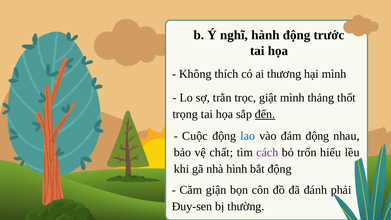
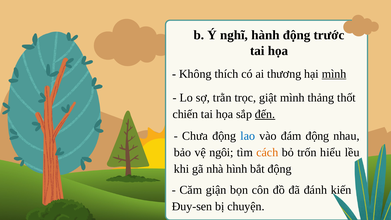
mình at (334, 74) underline: none -> present
trọng: trọng -> chiến
Cuộc: Cuộc -> Chưa
chất: chất -> ngôi
cách colour: purple -> orange
phải: phải -> kiến
thường: thường -> chuyện
